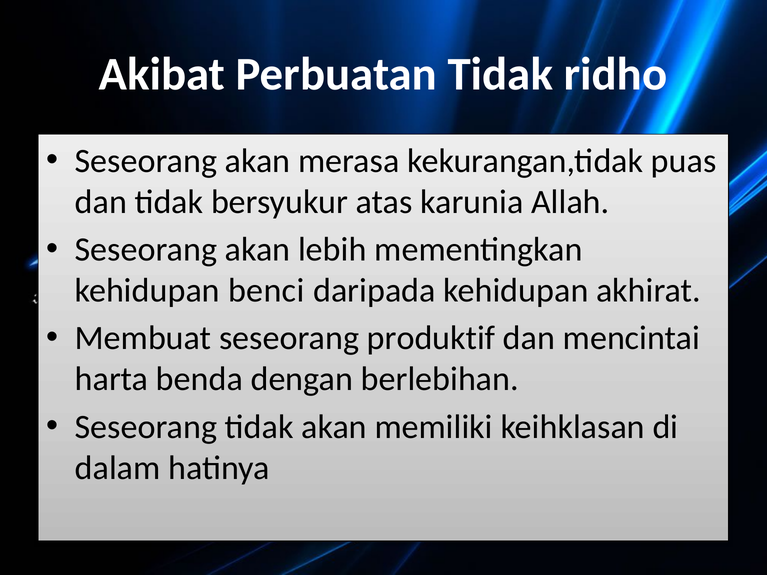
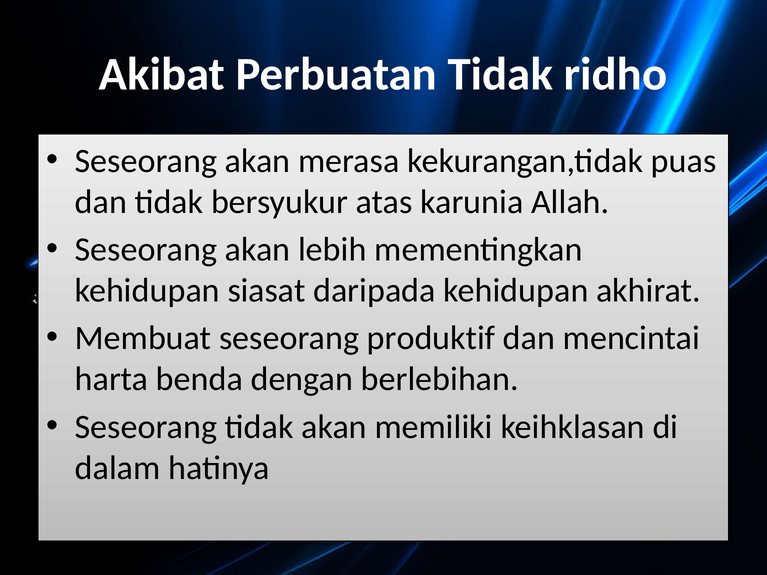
benci: benci -> siasat
